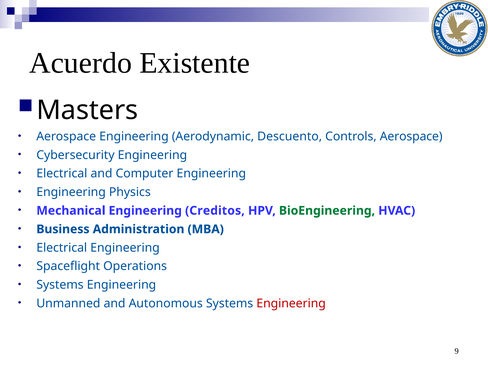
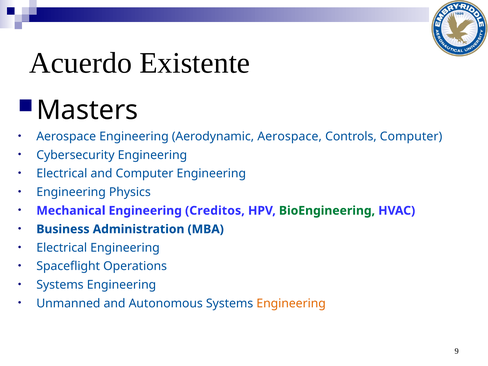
Aerodynamic Descuento: Descuento -> Aerospace
Controls Aerospace: Aerospace -> Computer
Engineering at (291, 303) colour: red -> orange
